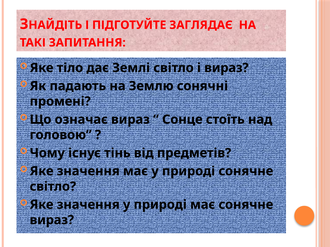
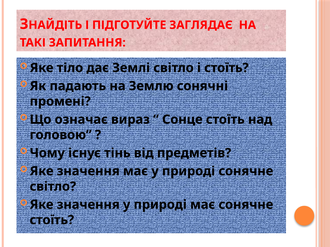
і вираз: вираз -> стоїть
вираз at (52, 220): вираз -> стоїть
